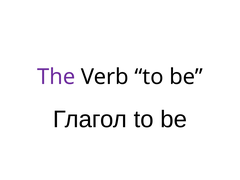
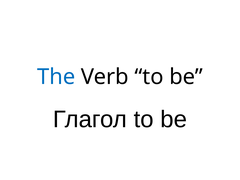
The colour: purple -> blue
